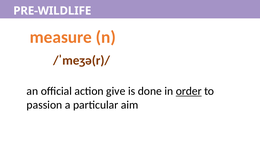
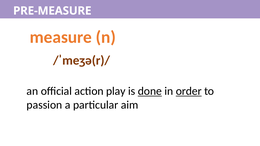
PRE-WILDLIFE: PRE-WILDLIFE -> PRE-MEASURE
give: give -> play
done underline: none -> present
